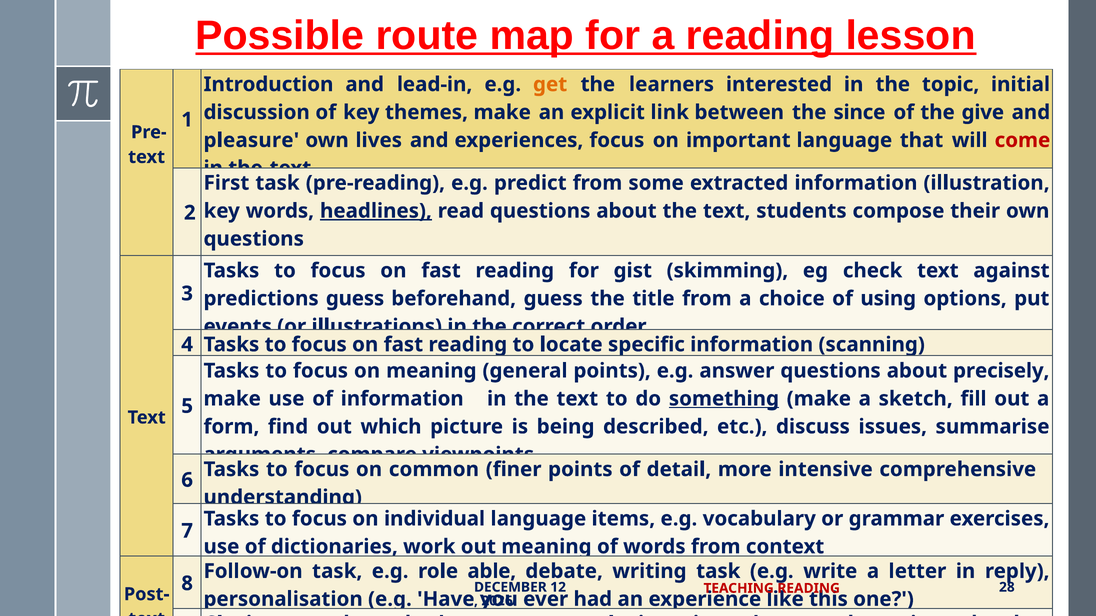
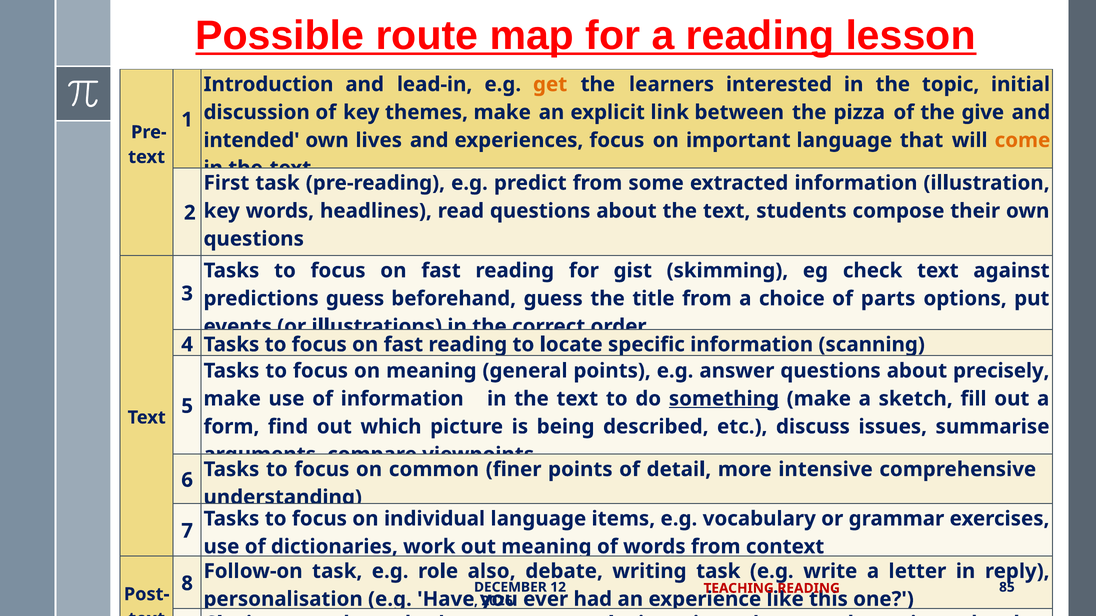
since: since -> pizza
pleasure: pleasure -> intended
come colour: red -> orange
headlines underline: present -> none
using: using -> parts
able: able -> also
28: 28 -> 85
